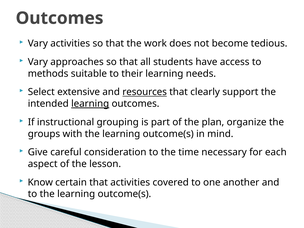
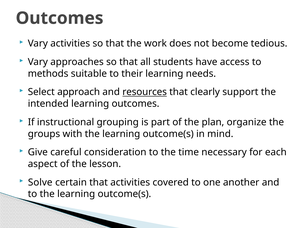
extensive: extensive -> approach
learning at (90, 104) underline: present -> none
Know: Know -> Solve
